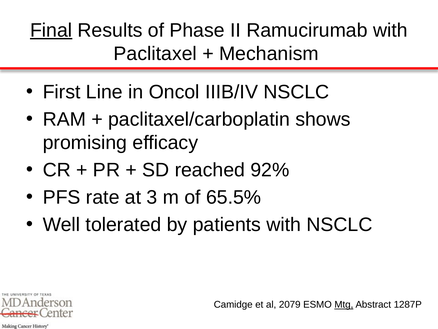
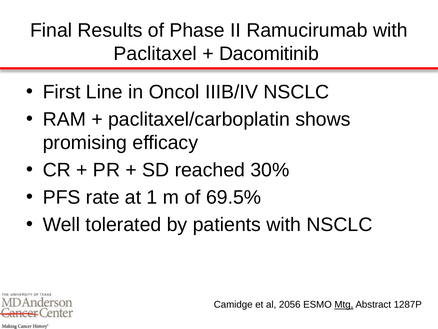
Final underline: present -> none
Mechanism: Mechanism -> Dacomitinib
92%: 92% -> 30%
3: 3 -> 1
65.5%: 65.5% -> 69.5%
2079: 2079 -> 2056
